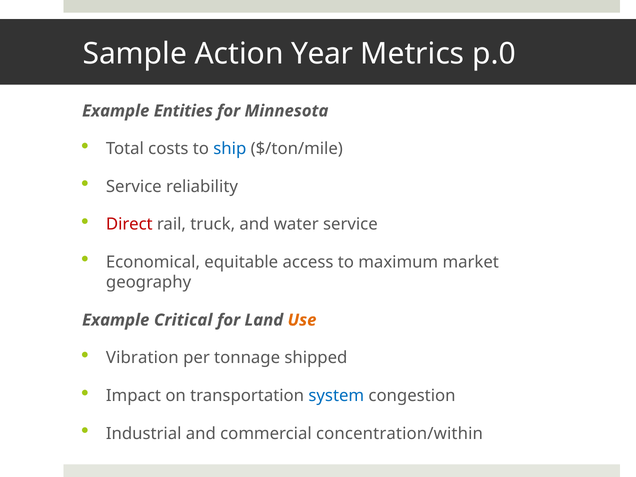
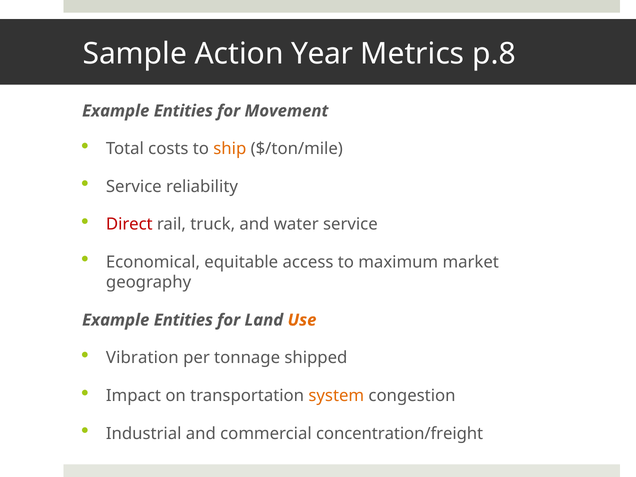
p.0: p.0 -> p.8
Minnesota: Minnesota -> Movement
ship colour: blue -> orange
Critical at (183, 320): Critical -> Entities
system colour: blue -> orange
concentration/within: concentration/within -> concentration/freight
